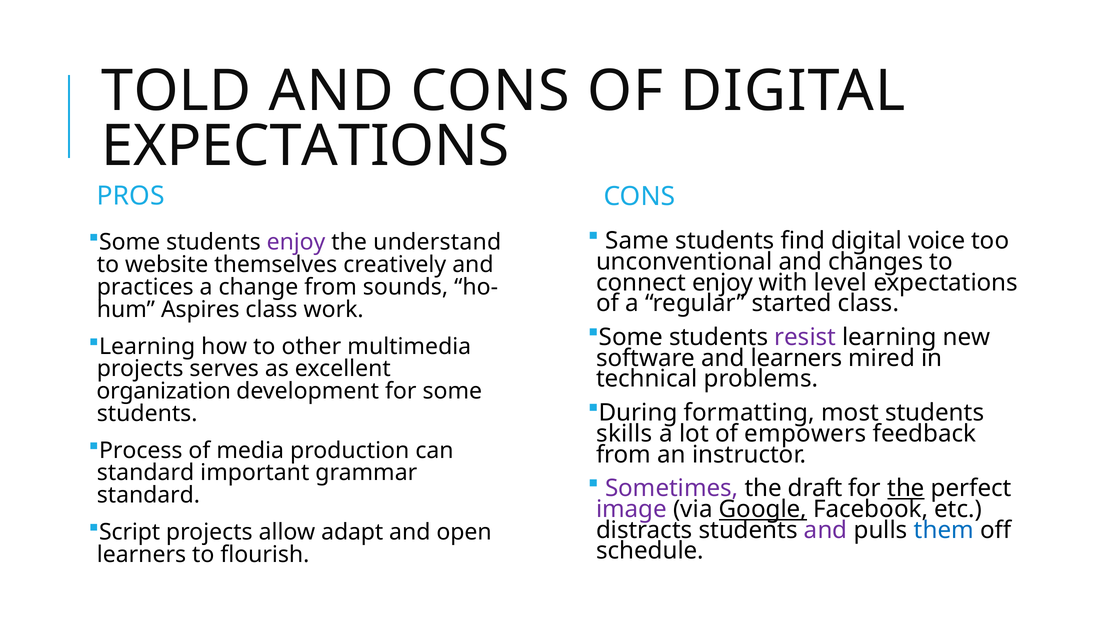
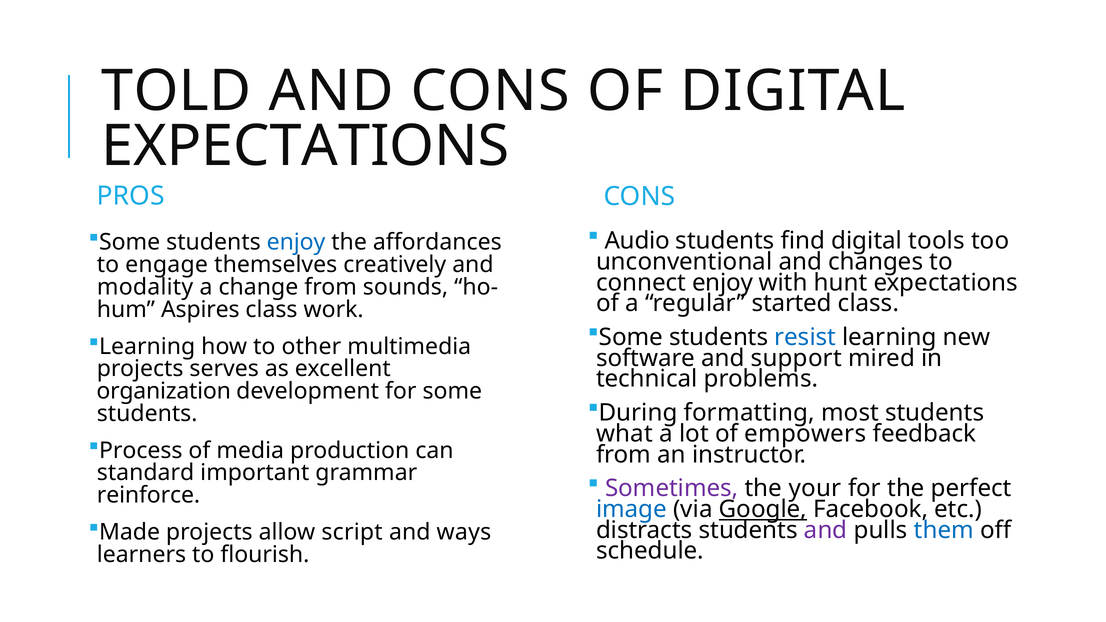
Same: Same -> Audio
voice: voice -> tools
enjoy at (296, 242) colour: purple -> blue
understand: understand -> affordances
website: website -> engage
level: level -> hunt
practices: practices -> modality
resist colour: purple -> blue
and learners: learners -> support
skills: skills -> what
draft: draft -> your
the at (906, 488) underline: present -> none
standard at (148, 495): standard -> reinforce
image colour: purple -> blue
Script: Script -> Made
adapt: adapt -> script
open: open -> ways
